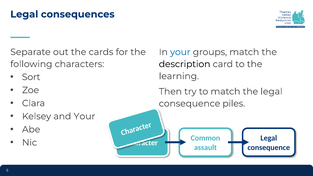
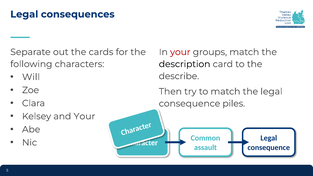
your at (180, 52) colour: blue -> red
Sort: Sort -> Will
learning: learning -> describe
